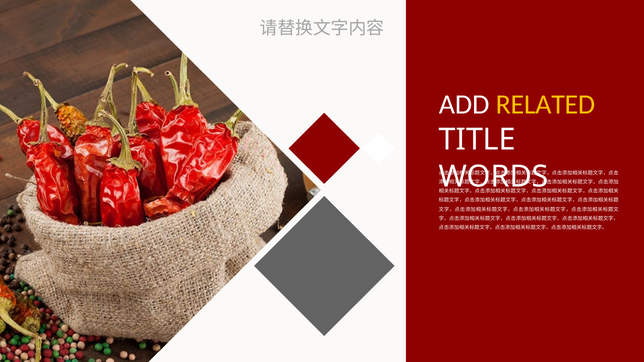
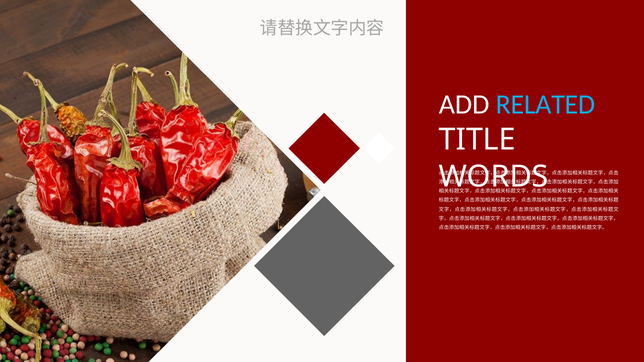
RELATED colour: yellow -> light blue
